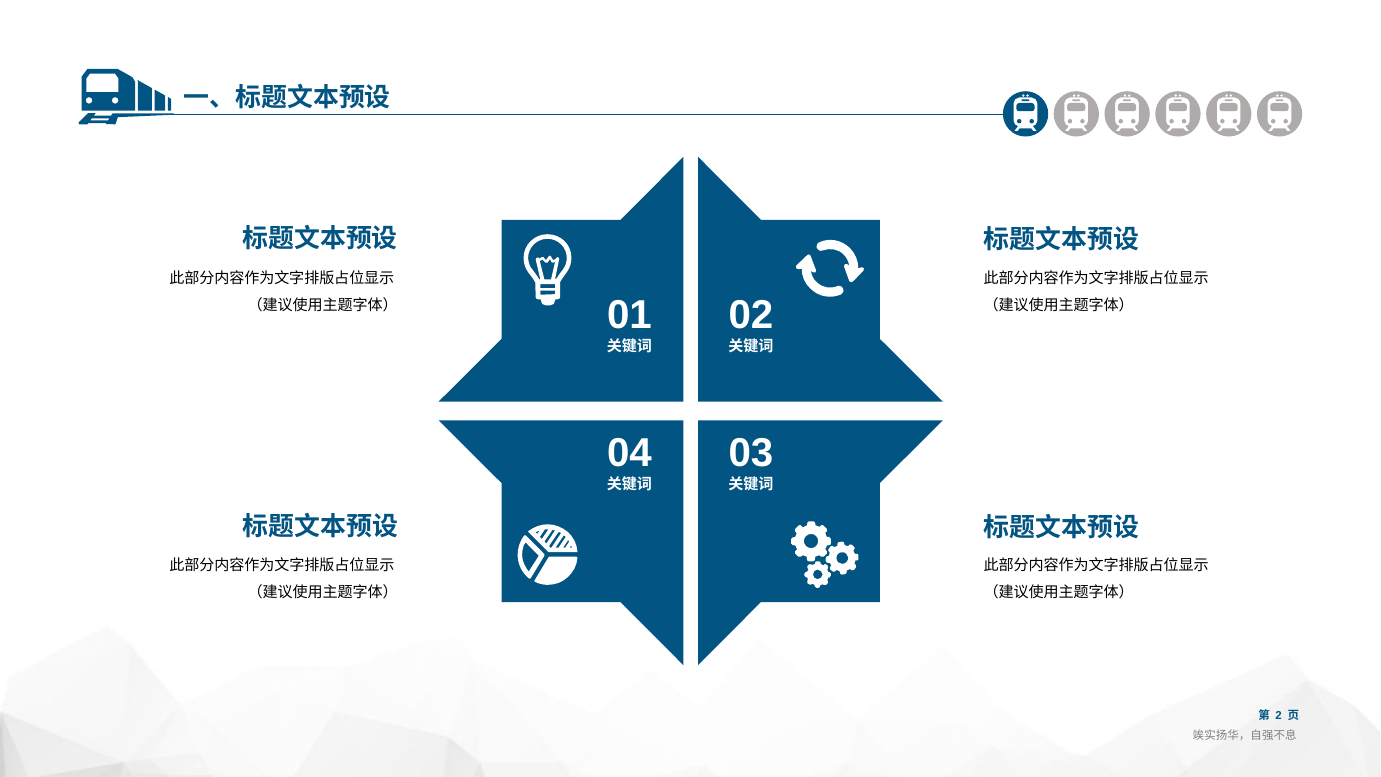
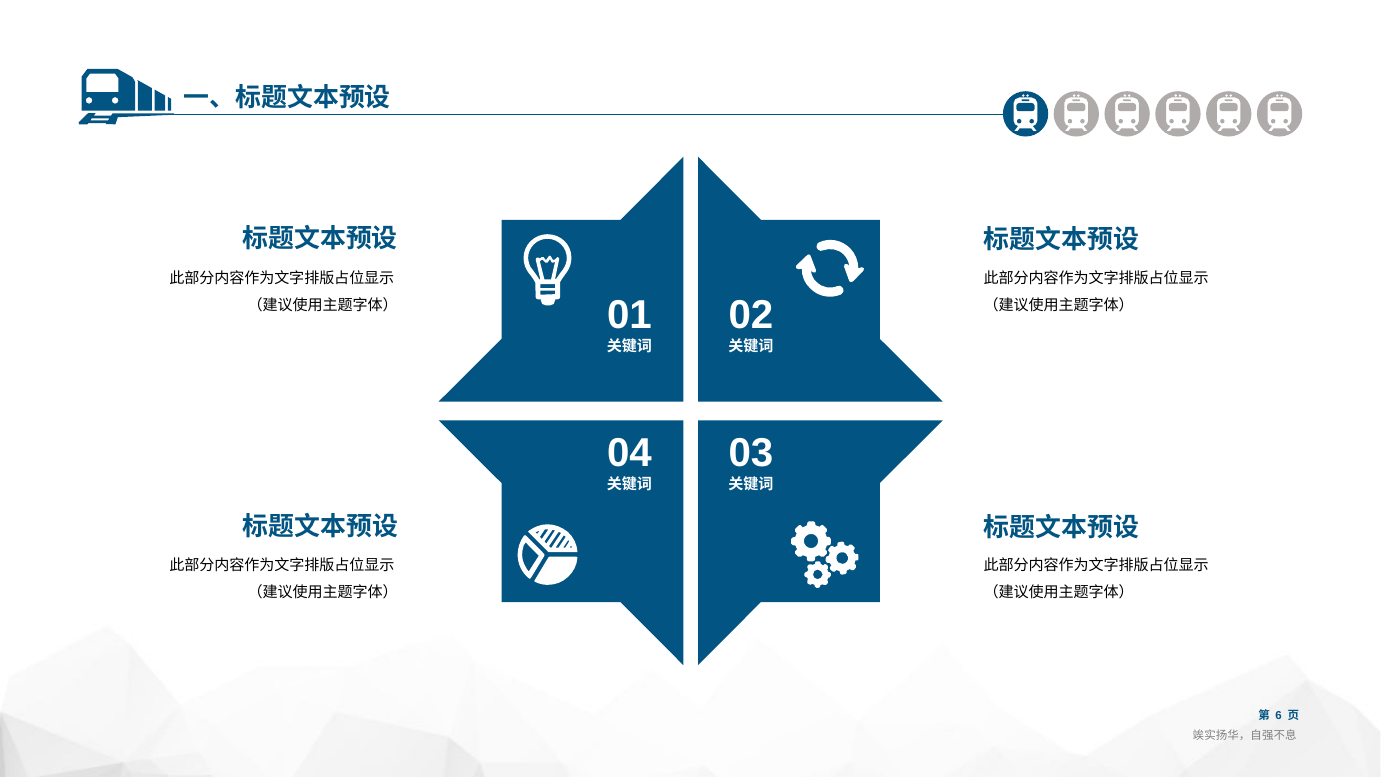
2: 2 -> 6
